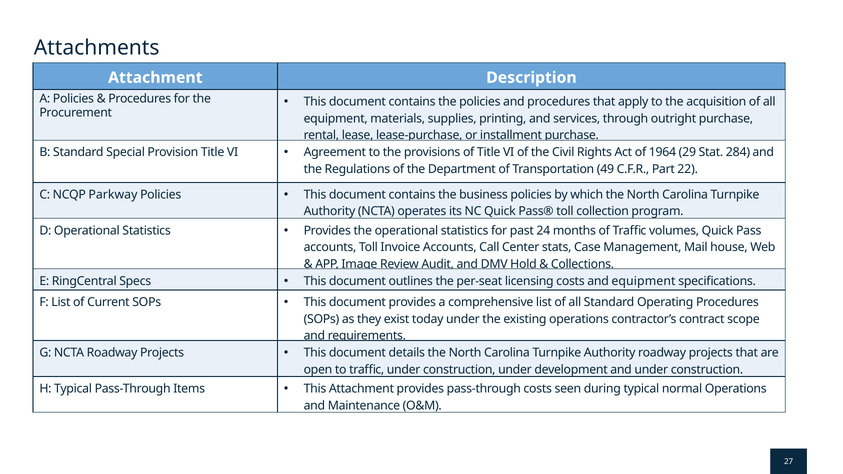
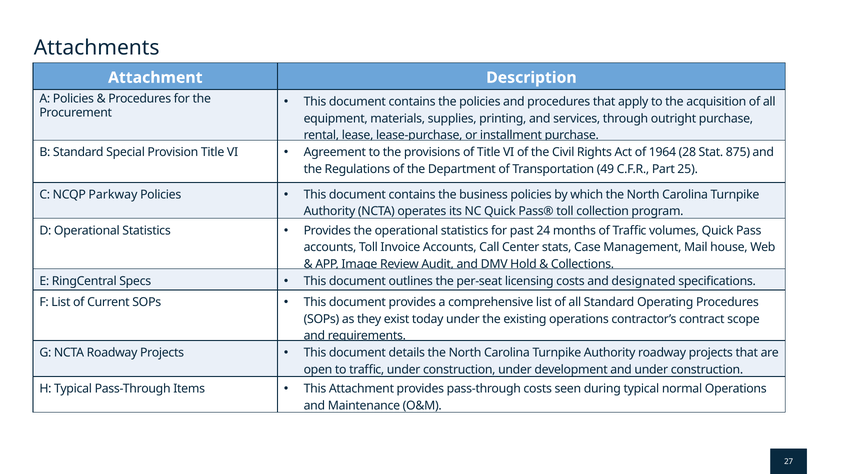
29: 29 -> 28
284: 284 -> 875
22: 22 -> 25
and equipment: equipment -> designated
